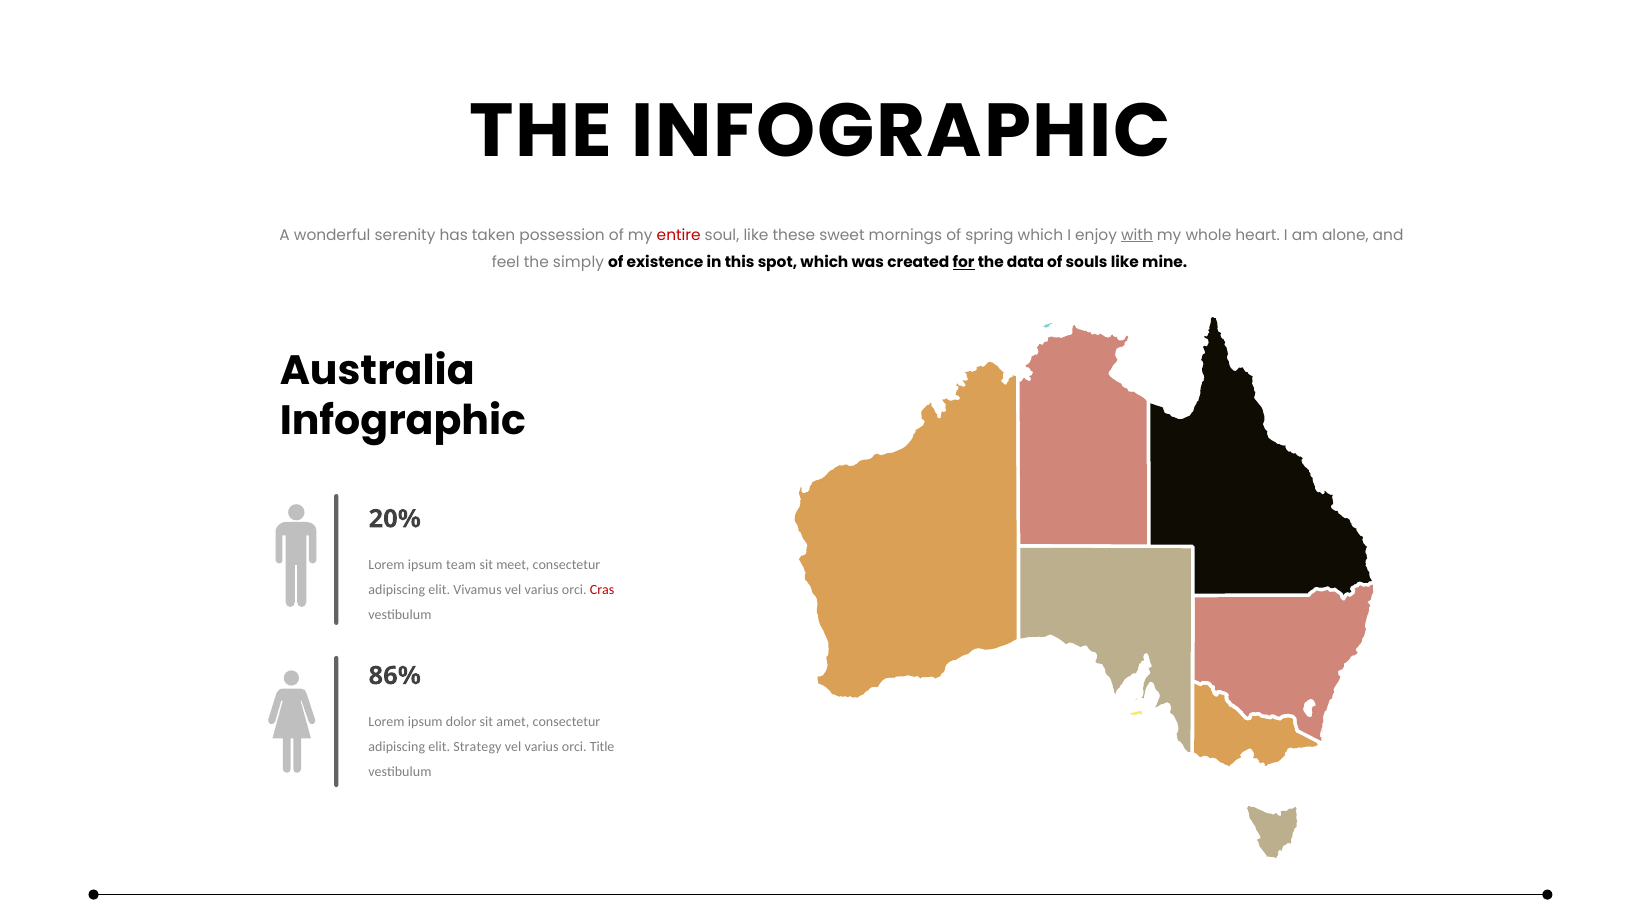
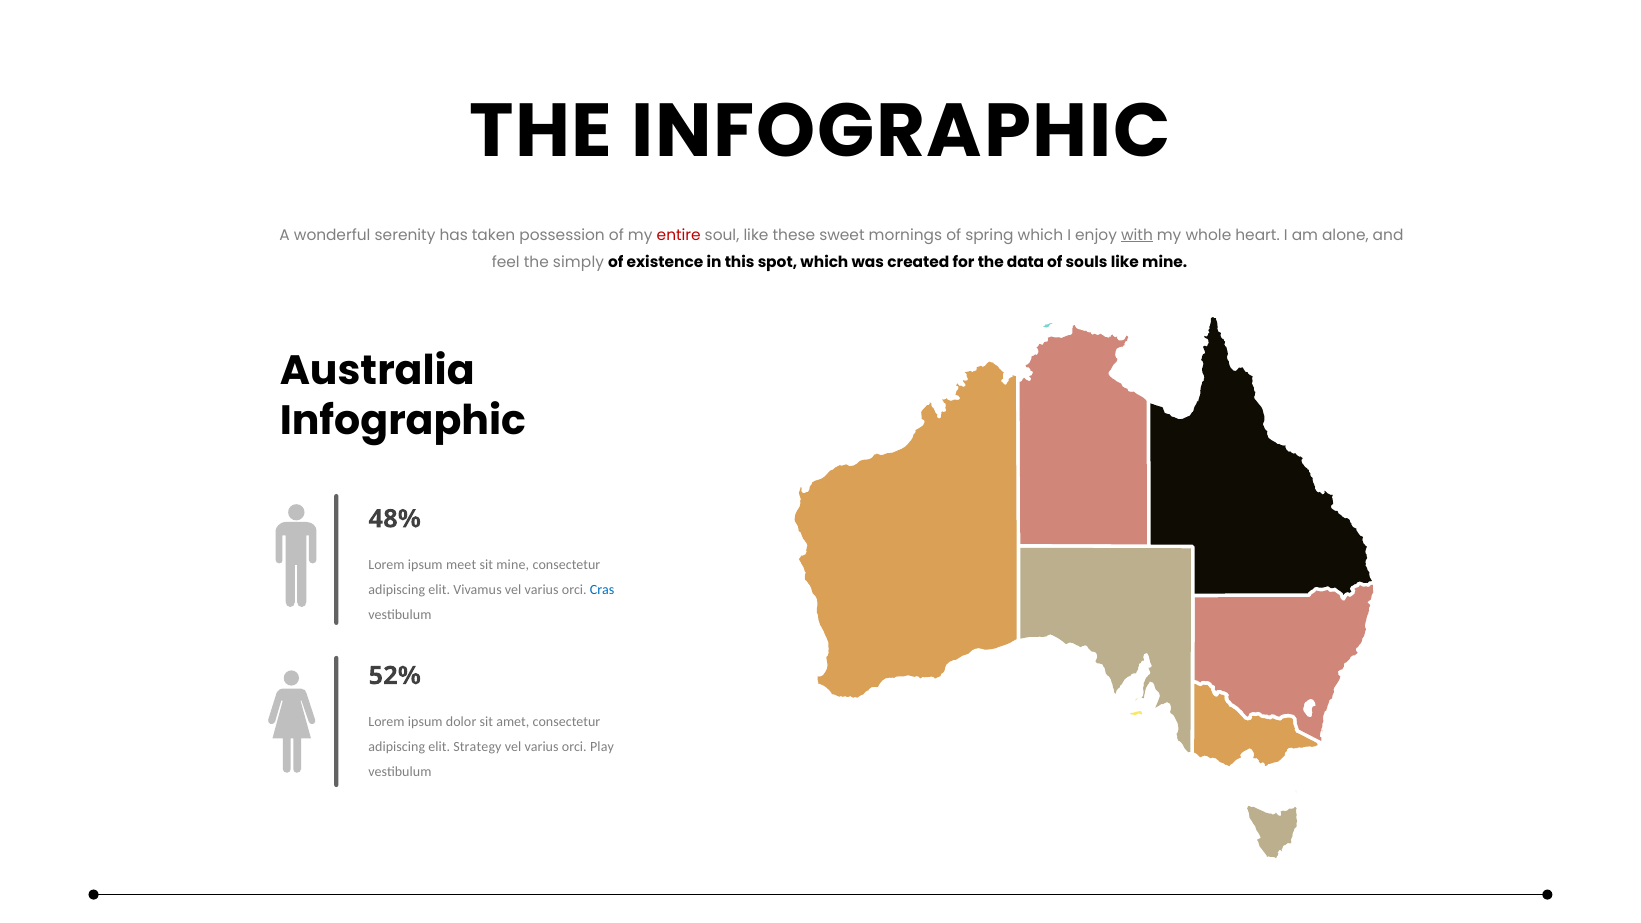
for underline: present -> none
20%: 20% -> 48%
team: team -> meet
sit meet: meet -> mine
Cras colour: red -> blue
86%: 86% -> 52%
Title: Title -> Play
